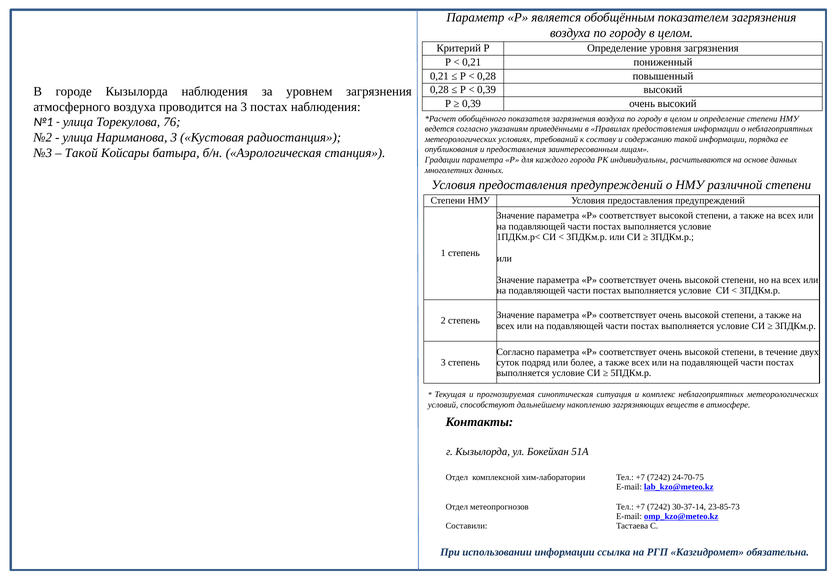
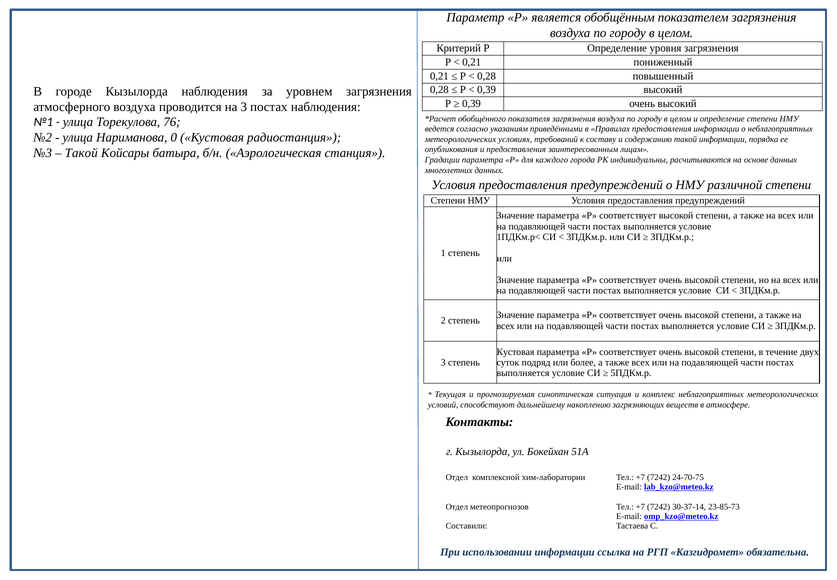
Нариманова 3: 3 -> 0
Согласно at (516, 351): Согласно -> Кустовая
